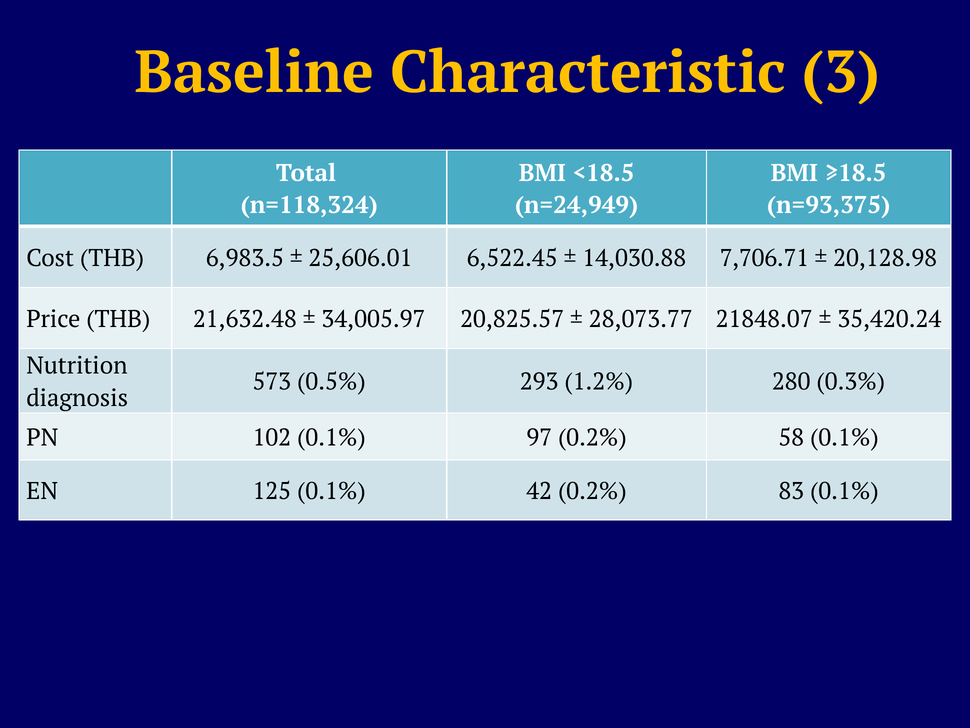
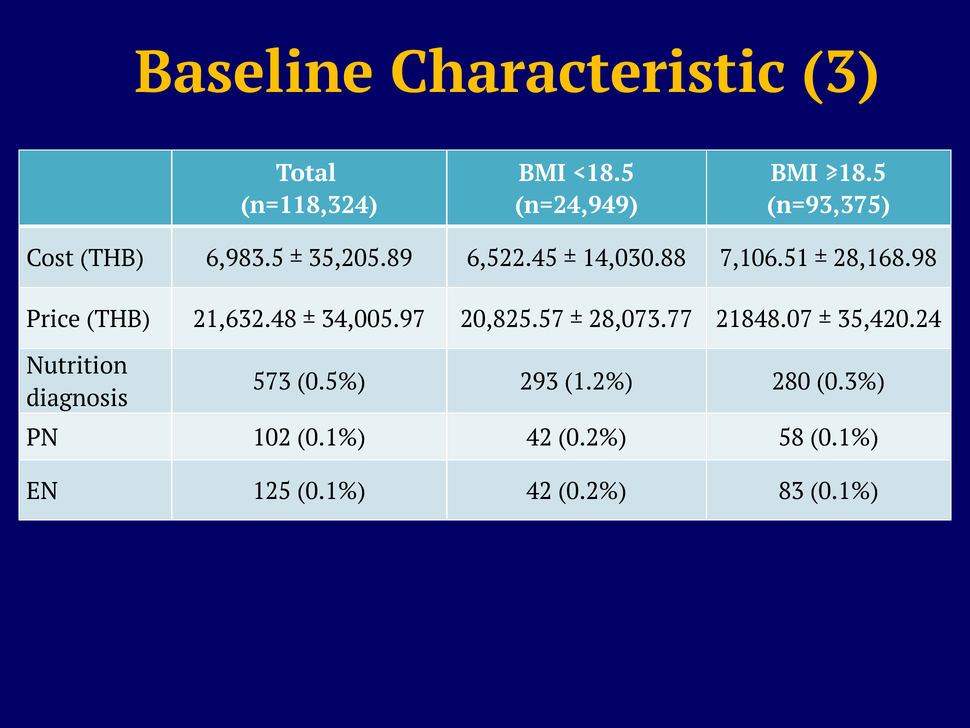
25,606.01: 25,606.01 -> 35,205.89
7,706.71: 7,706.71 -> 7,106.51
20,128.98: 20,128.98 -> 28,168.98
102 0.1% 97: 97 -> 42
